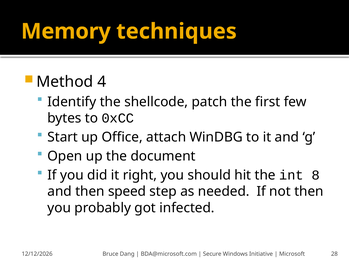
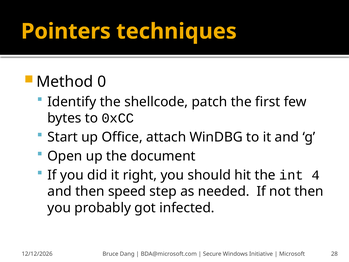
Memory: Memory -> Pointers
4: 4 -> 0
8: 8 -> 4
